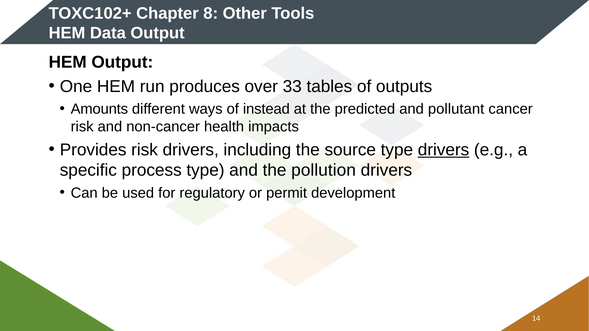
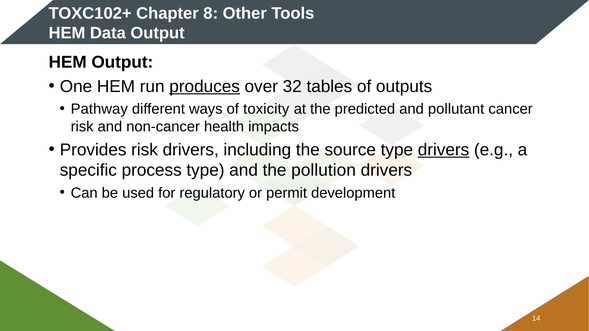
produces underline: none -> present
33: 33 -> 32
Amounts: Amounts -> Pathway
instead: instead -> toxicity
